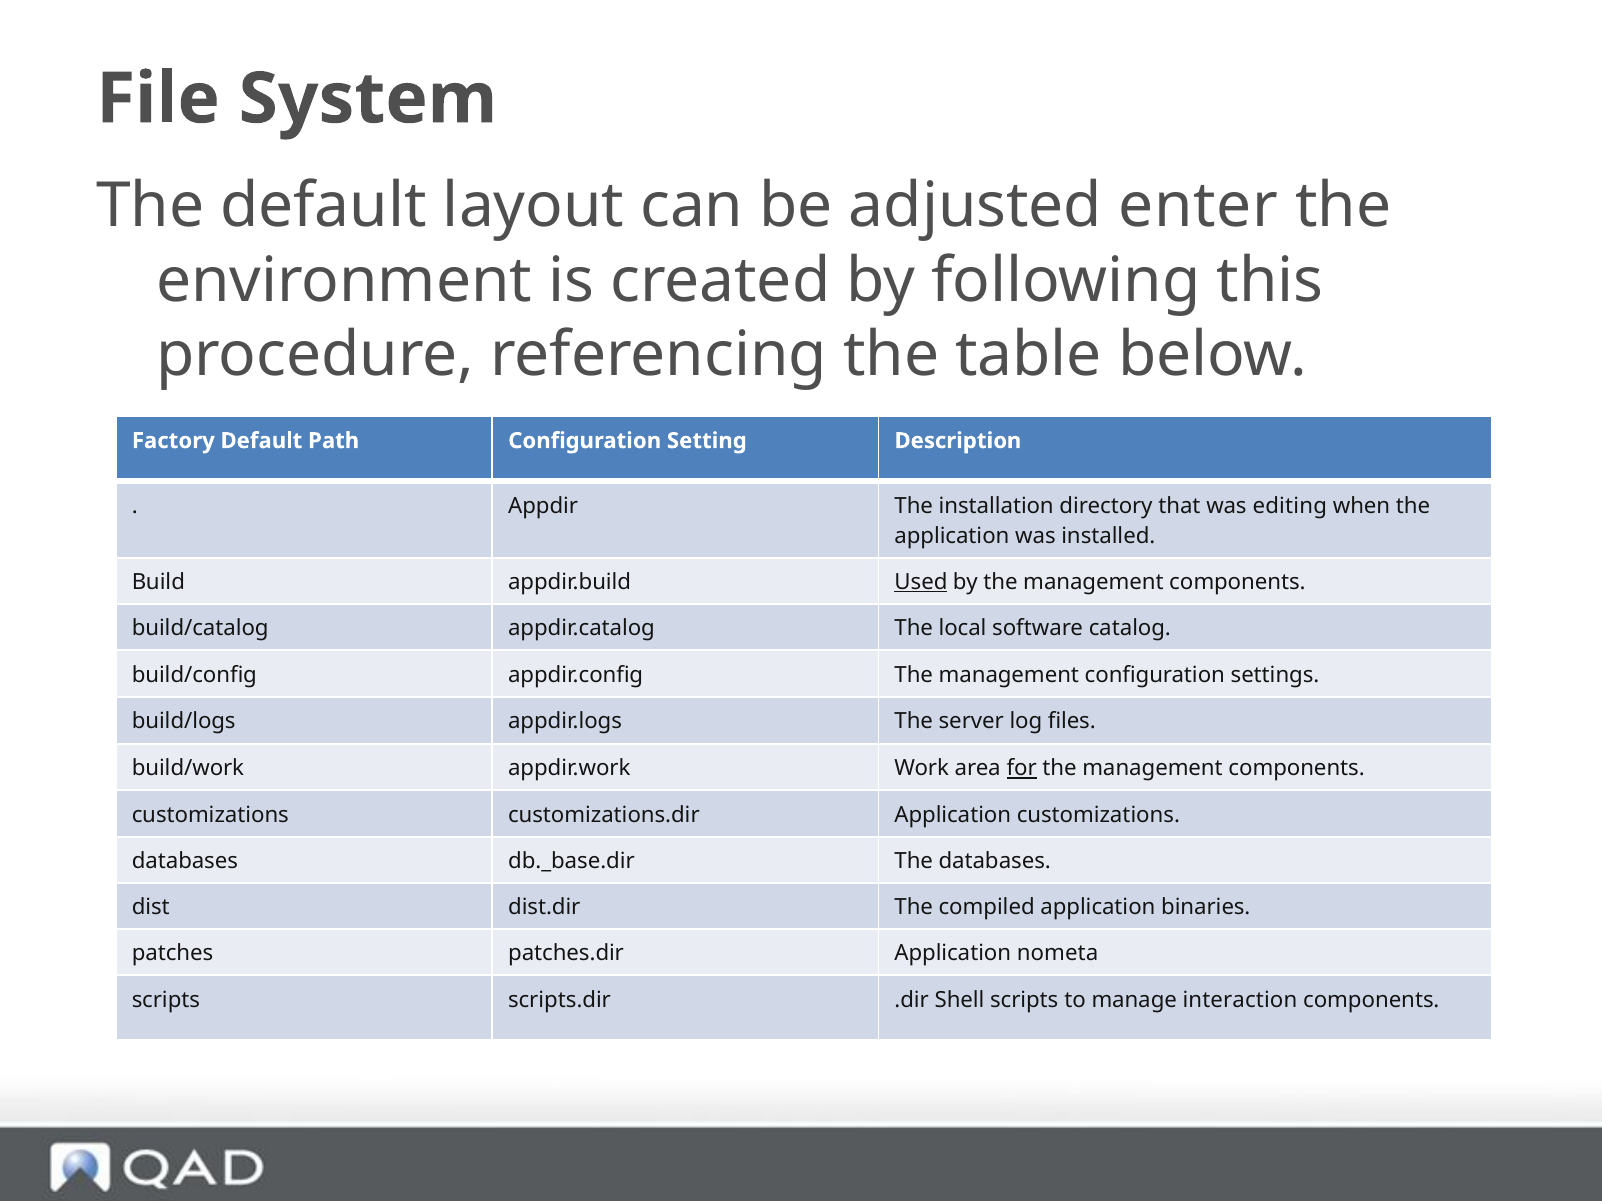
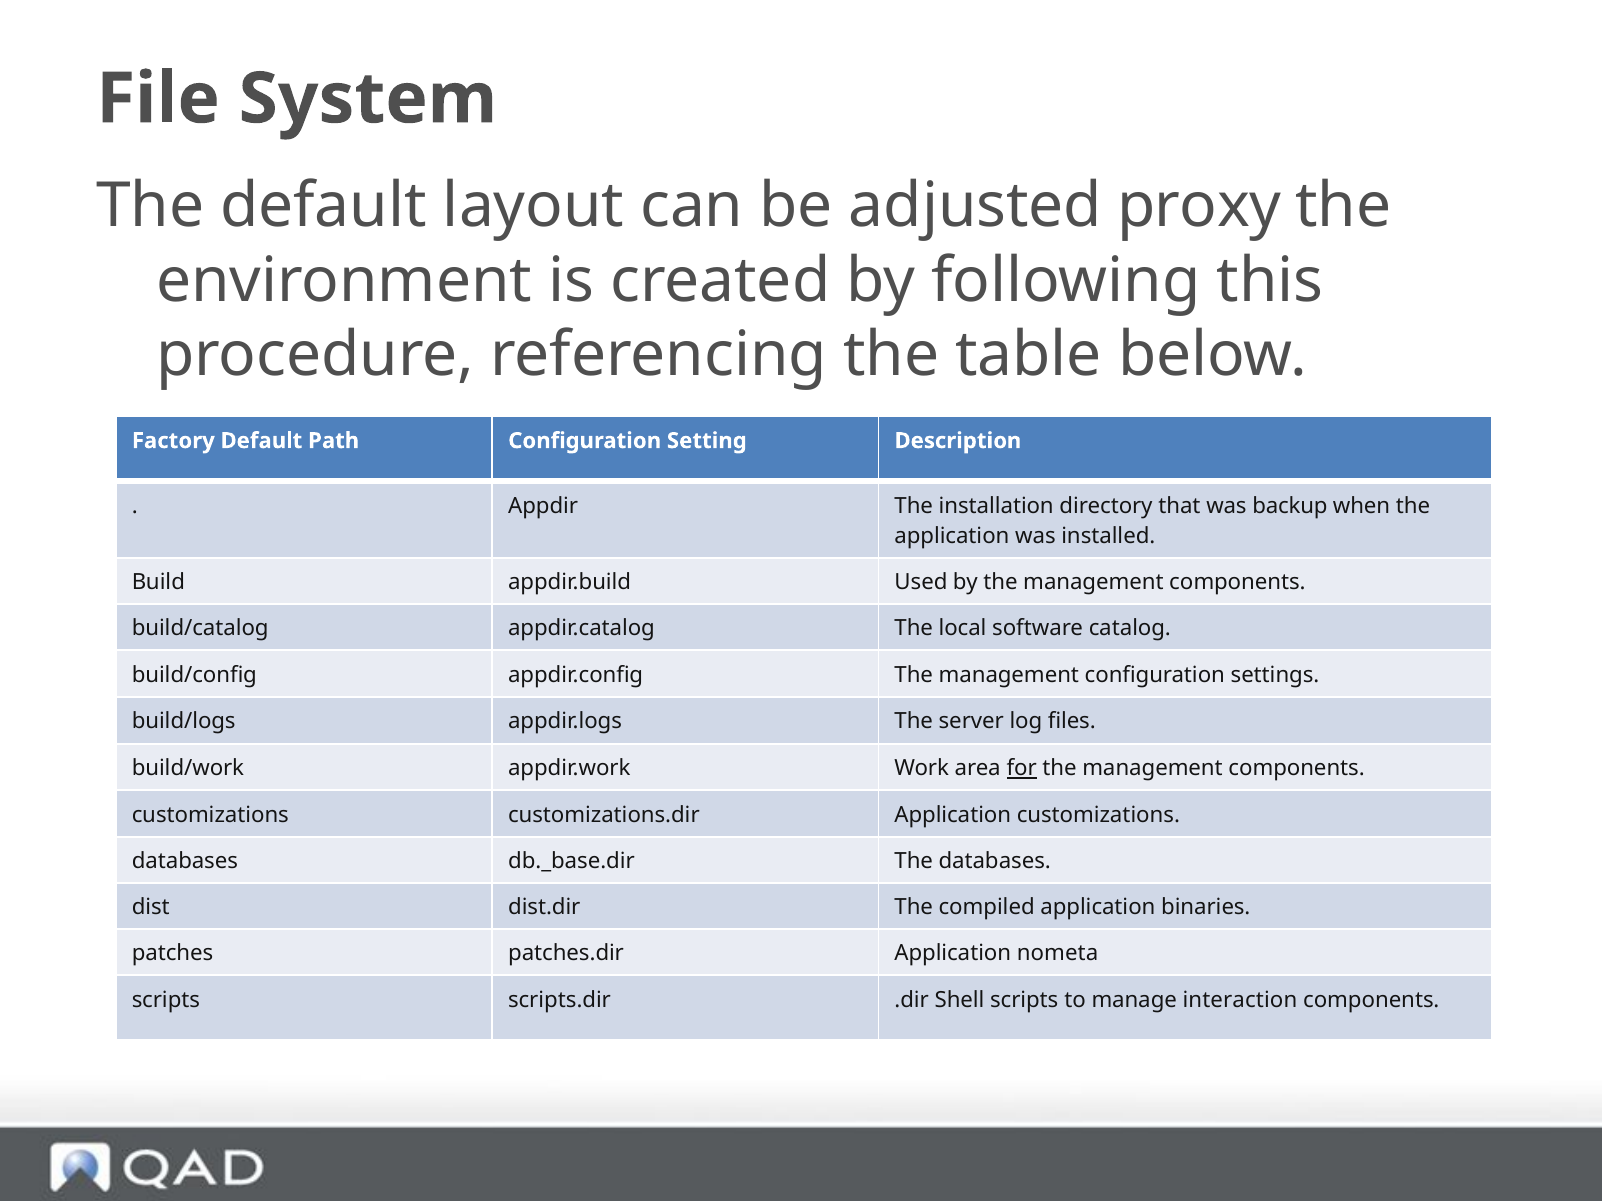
enter: enter -> proxy
editing: editing -> backup
Used underline: present -> none
